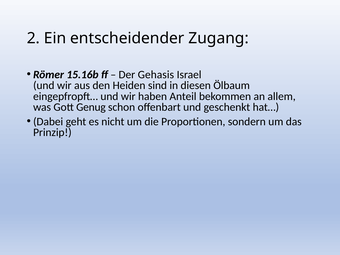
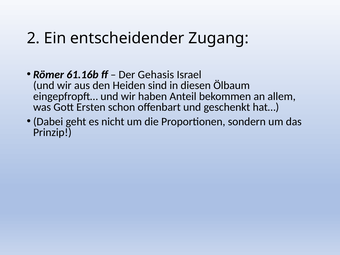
15.16b: 15.16b -> 61.16b
Genug: Genug -> Ersten
